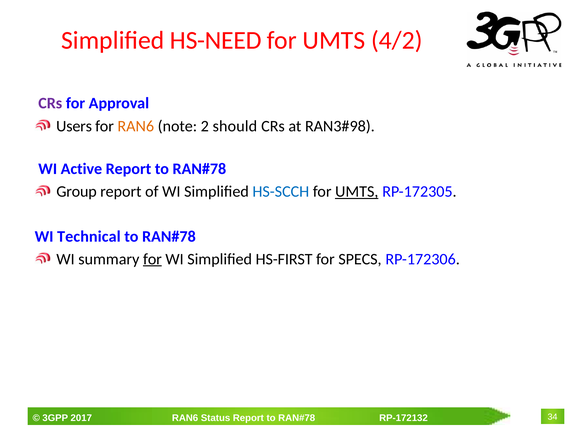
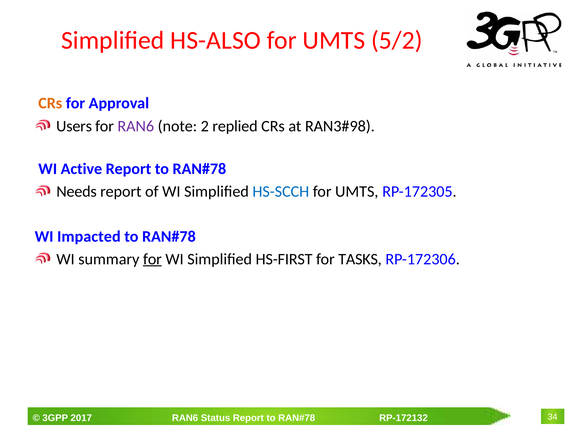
HS-NEED: HS-NEED -> HS-ALSO
4/2: 4/2 -> 5/2
CRs at (50, 103) colour: purple -> orange
RAN6 at (136, 126) colour: orange -> purple
should: should -> replied
Group: Group -> Needs
UMTS at (357, 192) underline: present -> none
Technical: Technical -> Impacted
SPECS: SPECS -> TASKS
